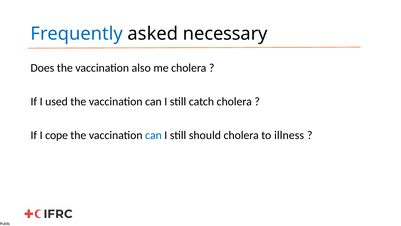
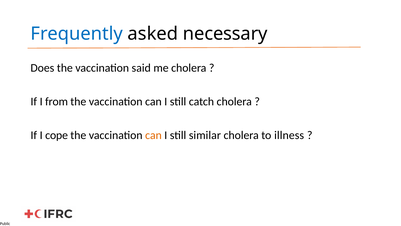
also: also -> said
used: used -> from
can at (153, 135) colour: blue -> orange
should: should -> similar
